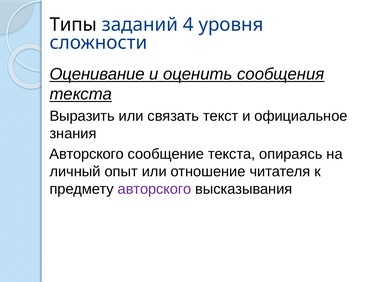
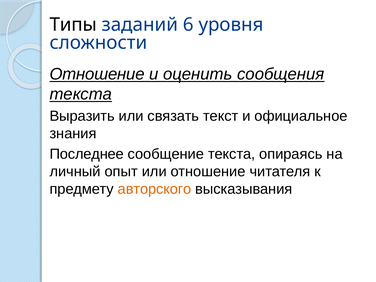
4: 4 -> 6
Оценивание at (97, 74): Оценивание -> Отношение
Авторского at (87, 154): Авторского -> Последнее
авторского at (154, 189) colour: purple -> orange
